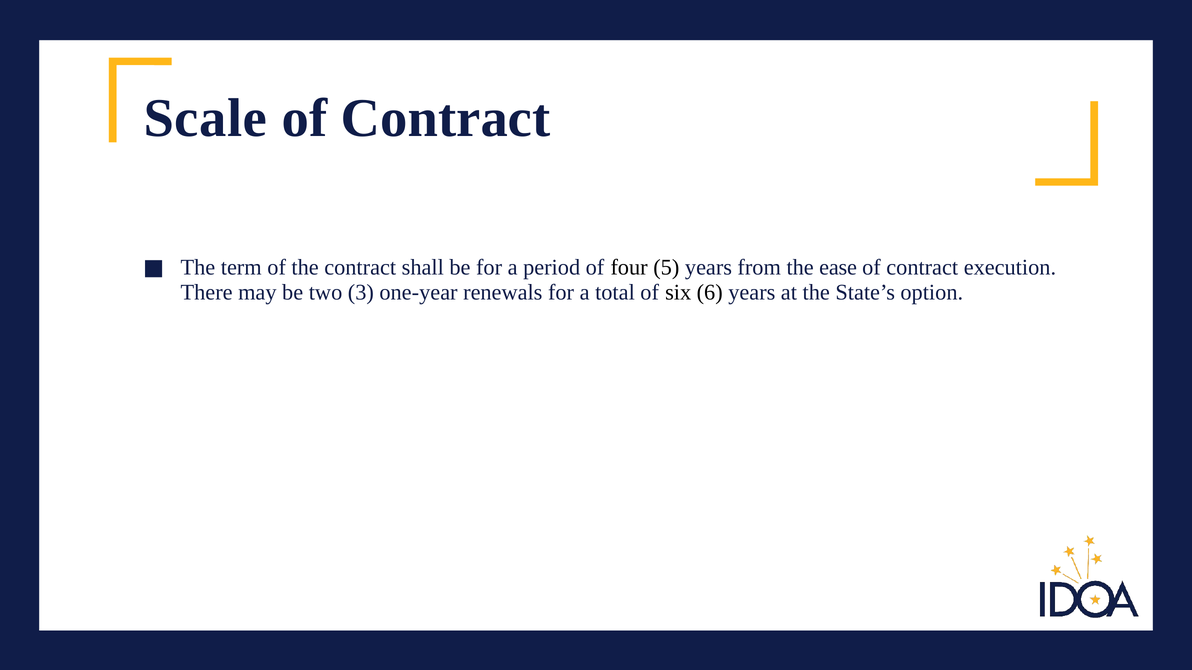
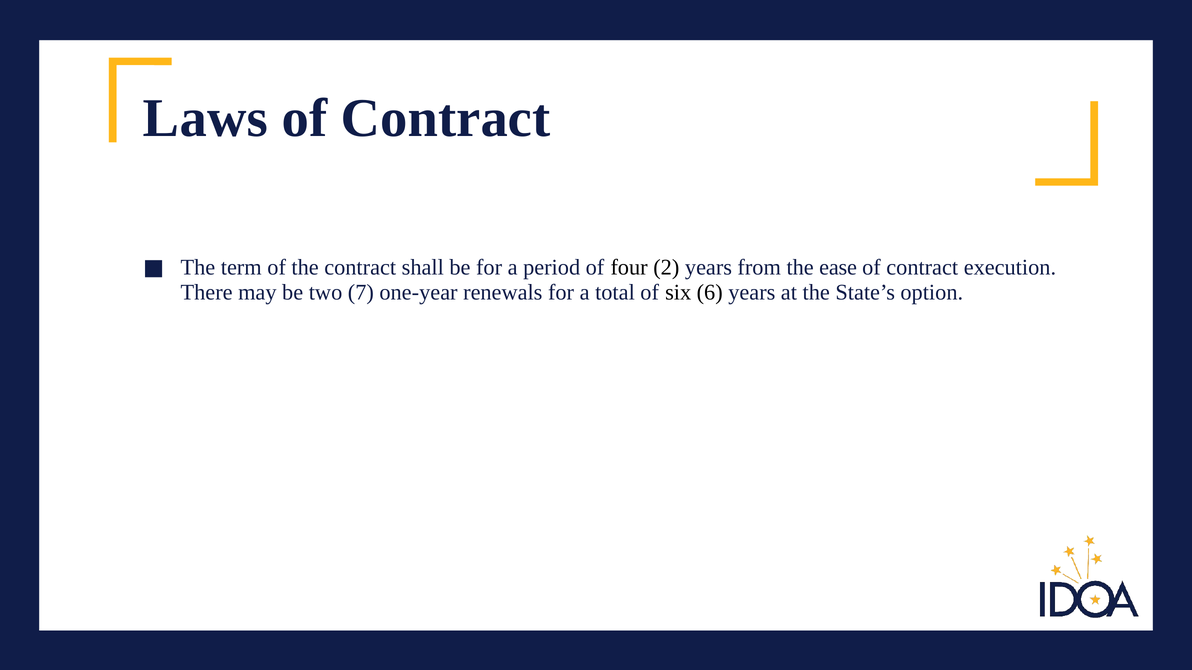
Scale: Scale -> Laws
5: 5 -> 2
3: 3 -> 7
